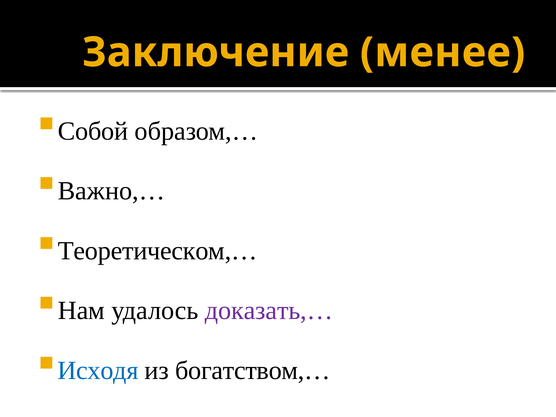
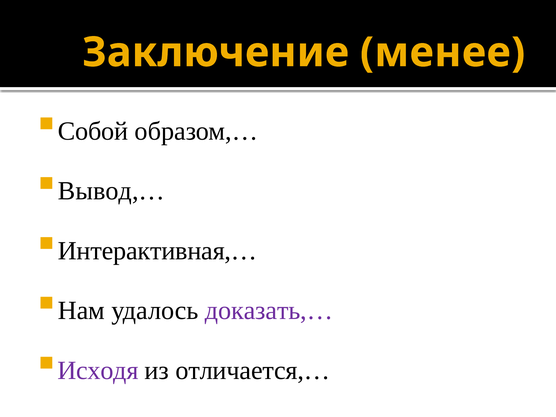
Важно,…: Важно,… -> Вывод,…
Теоретическом,…: Теоретическом,… -> Интерактивная,…
Исходя colour: blue -> purple
богатством,…: богатством,… -> отличается,…
